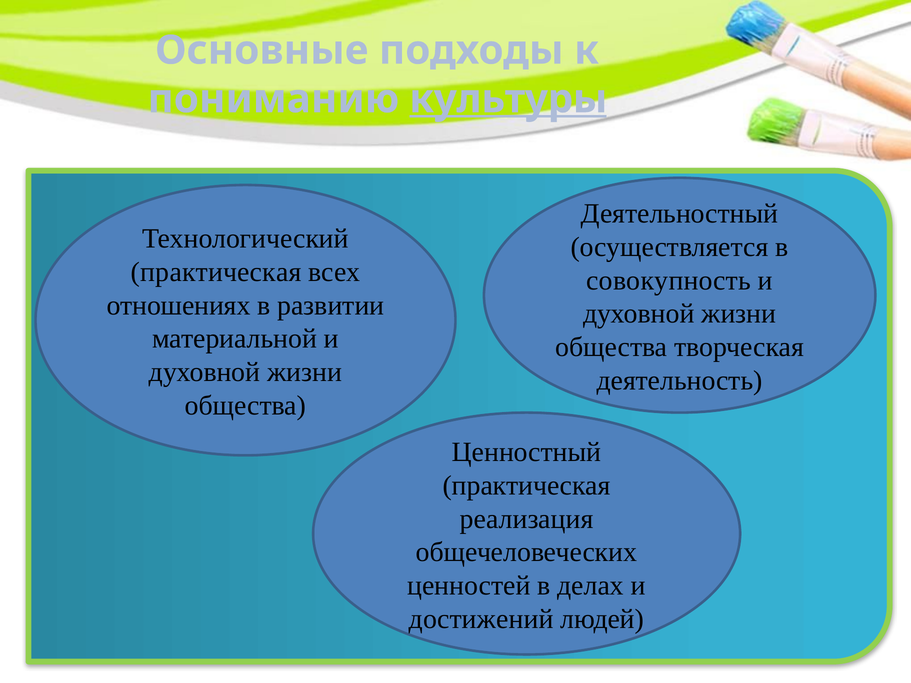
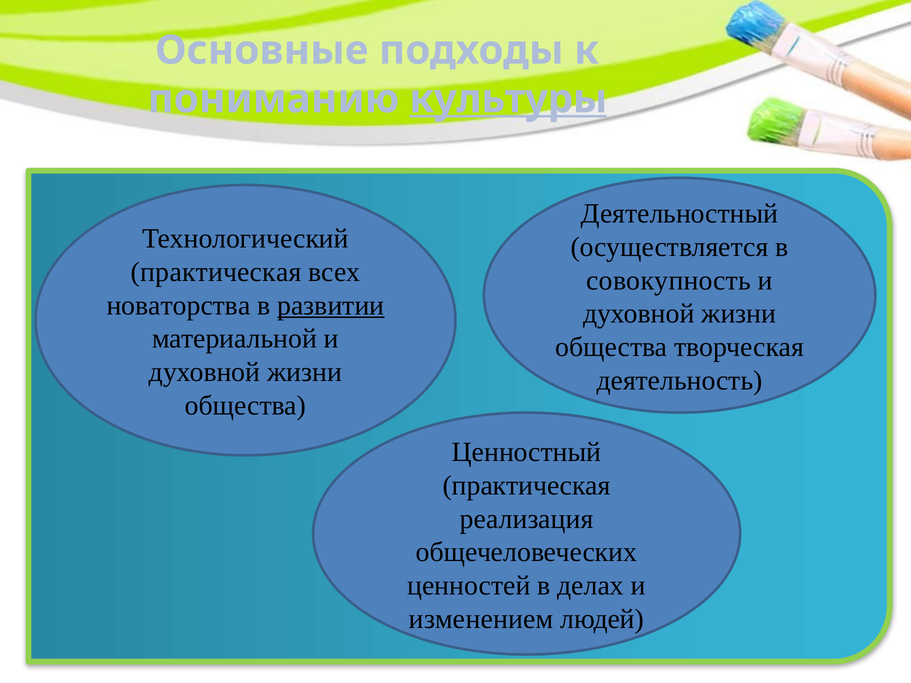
отношениях: отношениях -> новаторства
развитии underline: none -> present
достижений: достижений -> изменением
